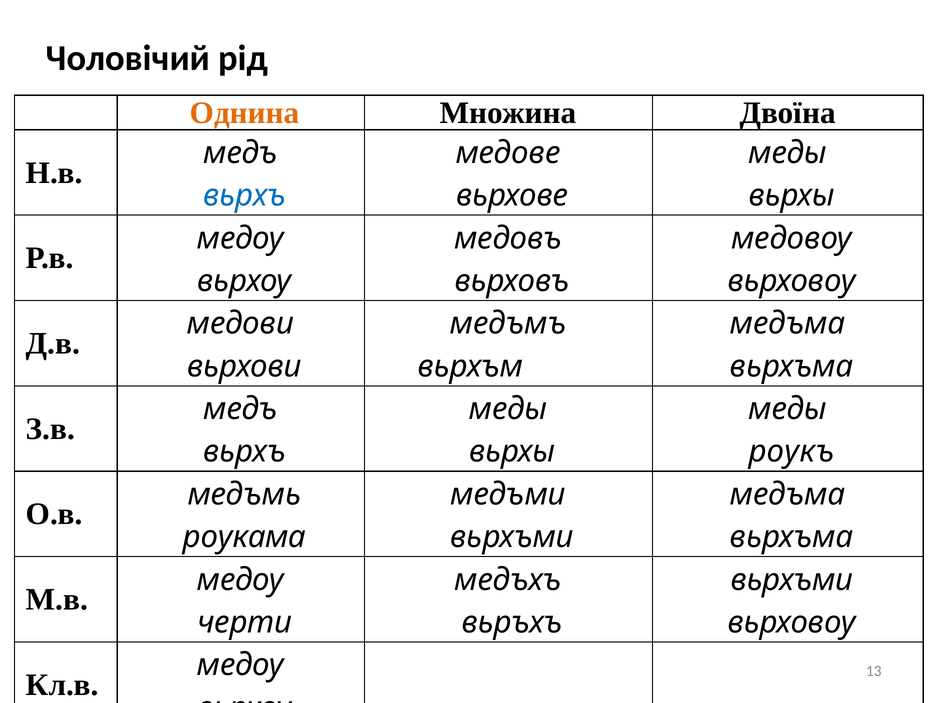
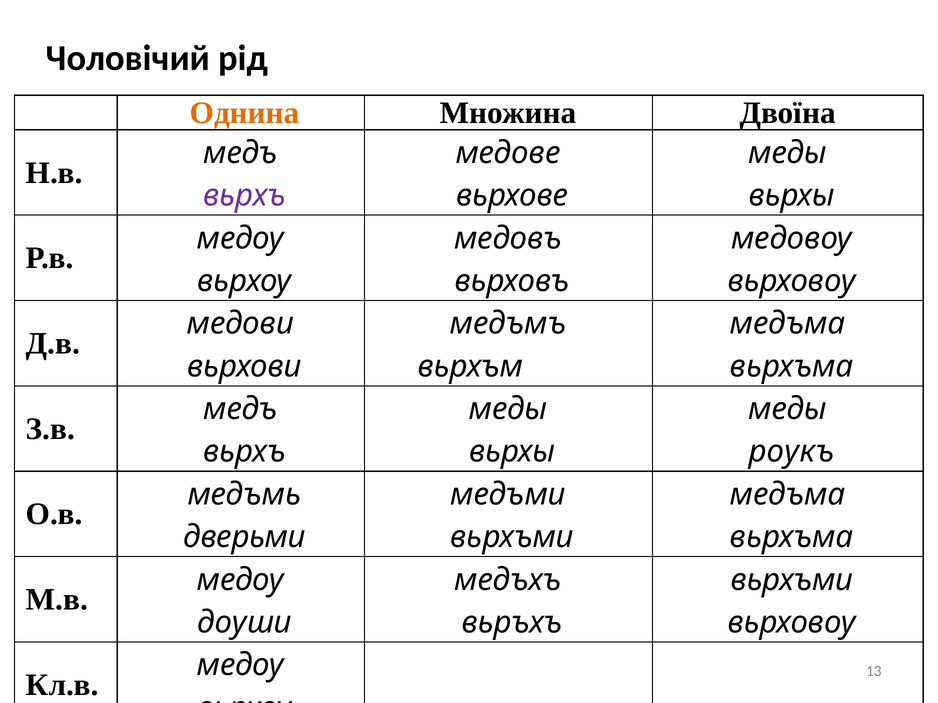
вьрхъ at (245, 196) colour: blue -> purple
роукама: роукама -> дверьми
черти: черти -> доуши
